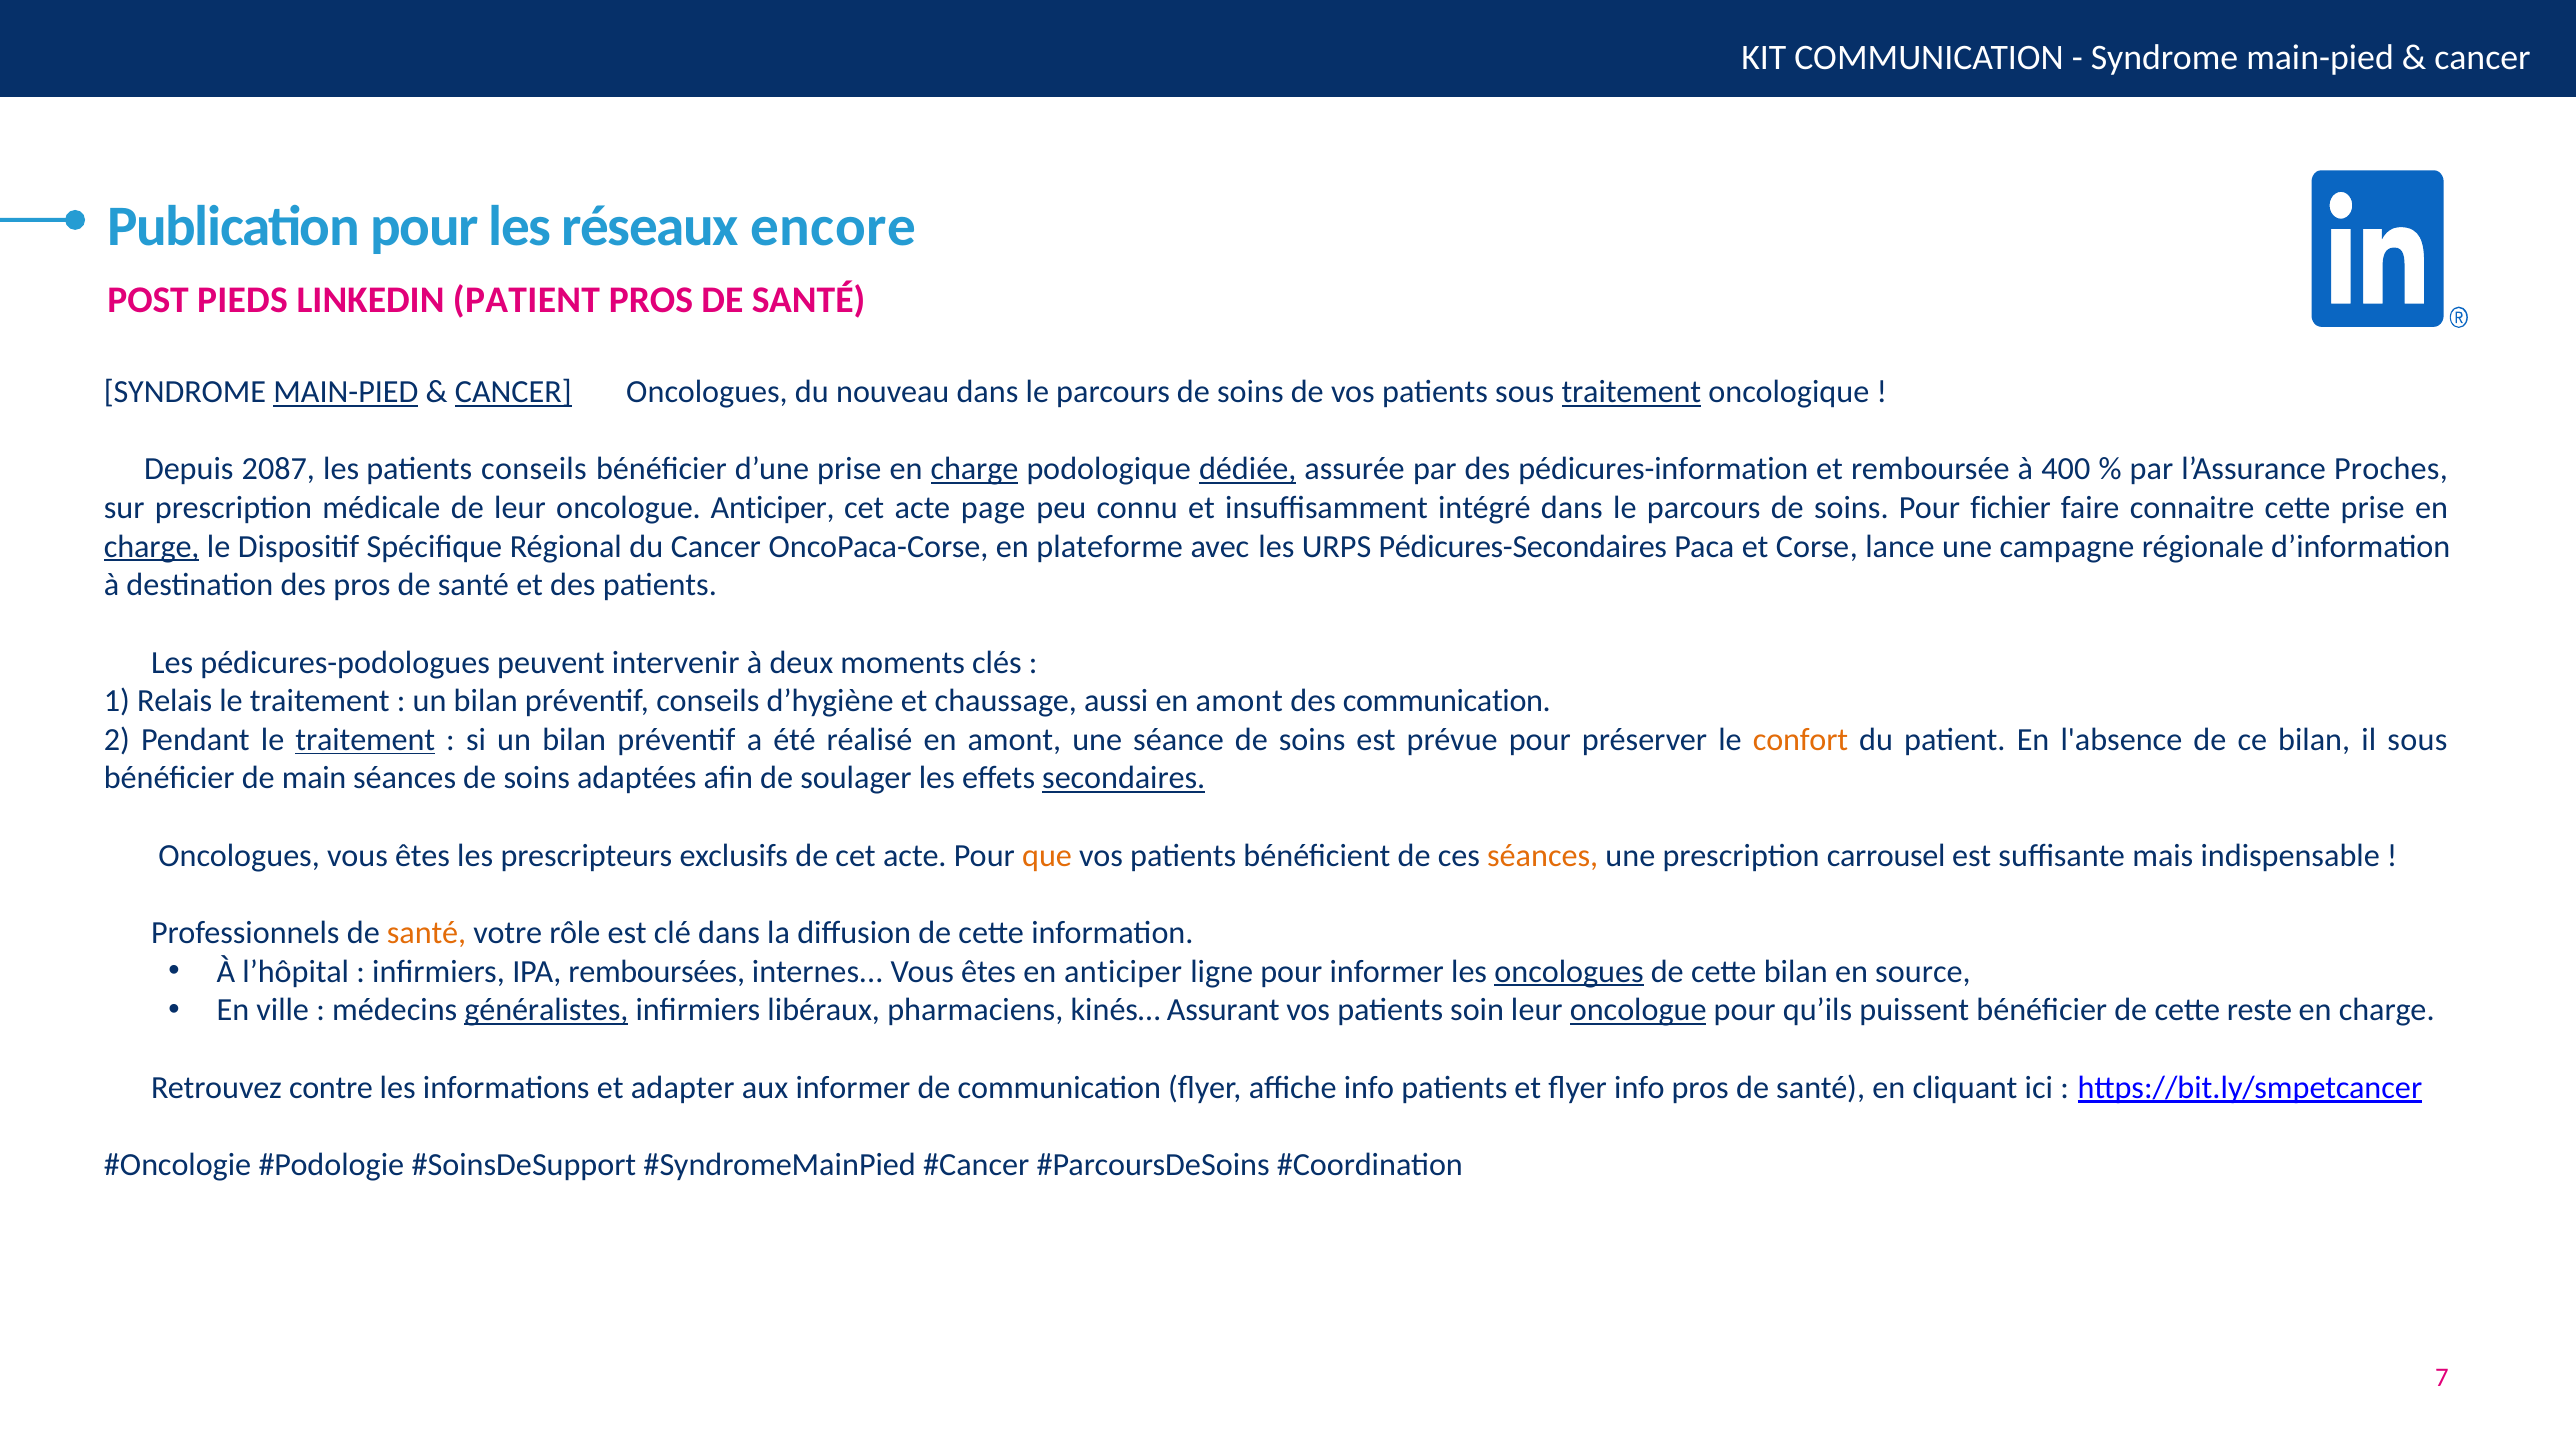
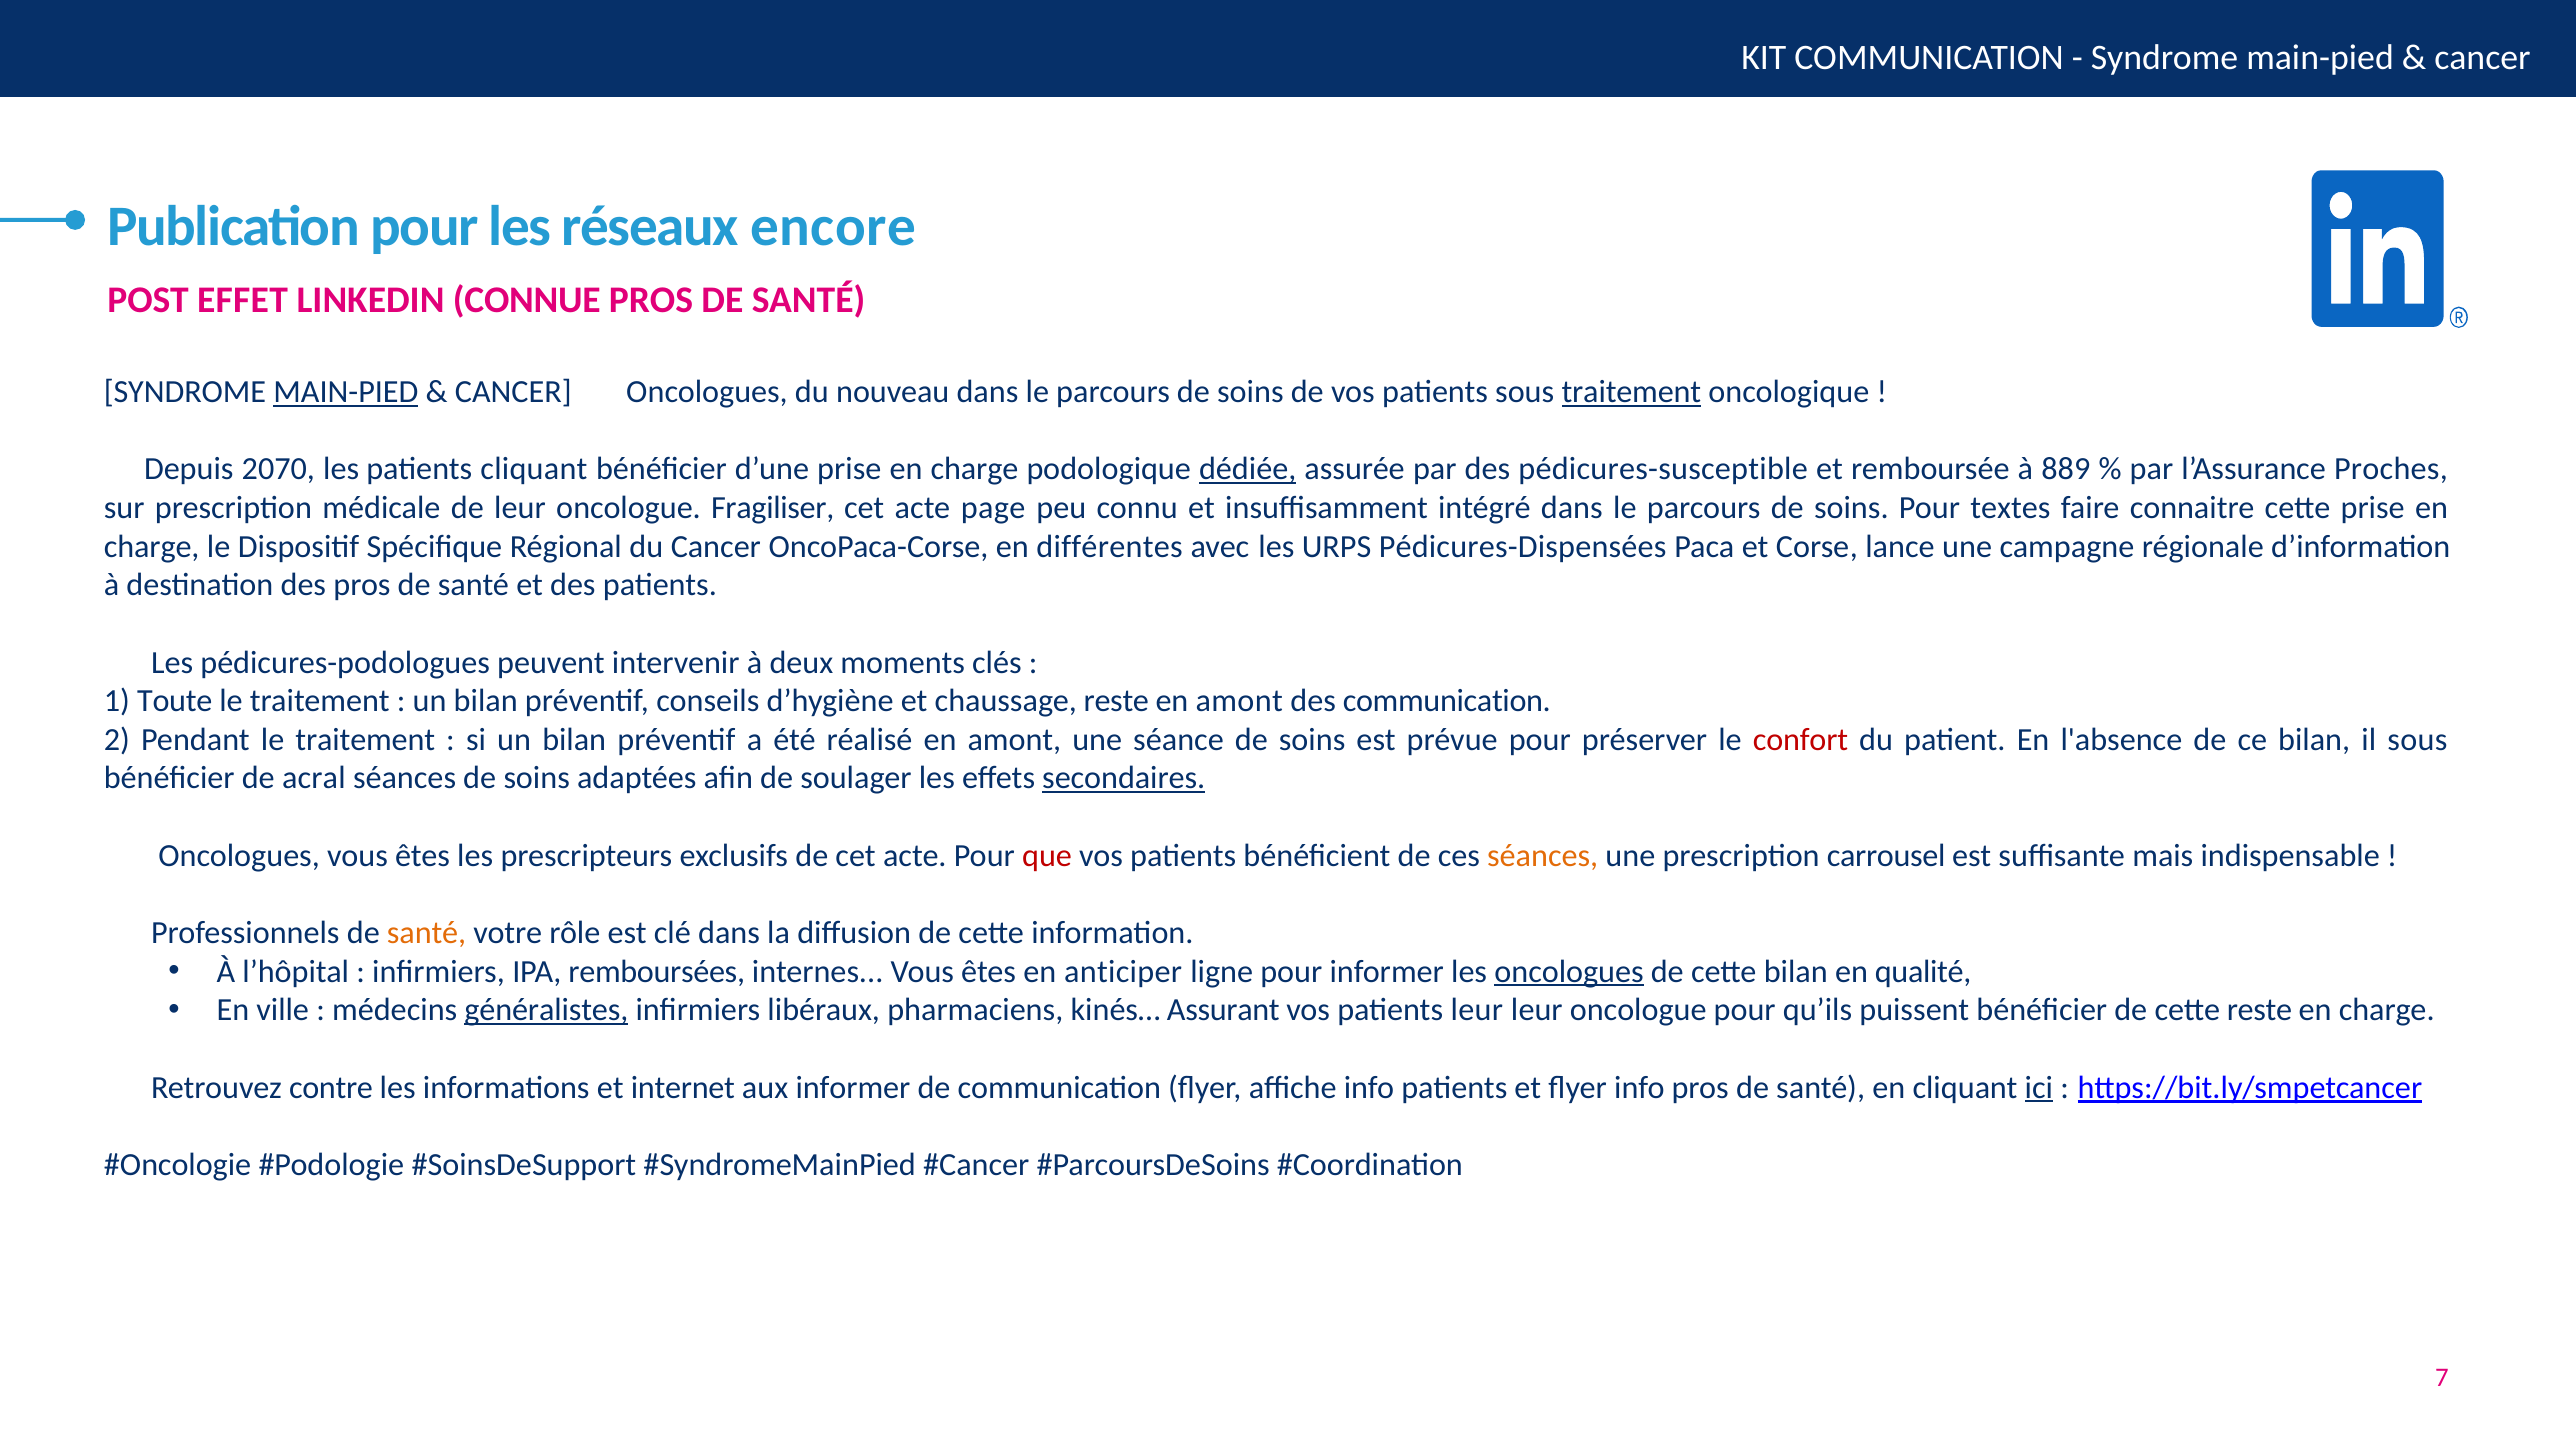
PIEDS: PIEDS -> EFFET
LINKEDIN PATIENT: PATIENT -> CONNUE
CANCER at (513, 392) underline: present -> none
2087: 2087 -> 2070
patients conseils: conseils -> cliquant
charge at (974, 469) underline: present -> none
pédicures-information: pédicures-information -> pédicures-susceptible
400: 400 -> 889
oncologue Anticiper: Anticiper -> Fragiliser
fichier: fichier -> textes
charge at (152, 546) underline: present -> none
plateforme: plateforme -> différentes
Pédicures-Secondaires: Pédicures-Secondaires -> Pédicures-Dispensées
Relais: Relais -> Toute
chaussage aussi: aussi -> reste
traitement at (365, 740) underline: present -> none
confort colour: orange -> red
main: main -> acral
que colour: orange -> red
source: source -> qualité
patients soin: soin -> leur
oncologue at (1638, 1010) underline: present -> none
adapter: adapter -> internet
ici underline: none -> present
